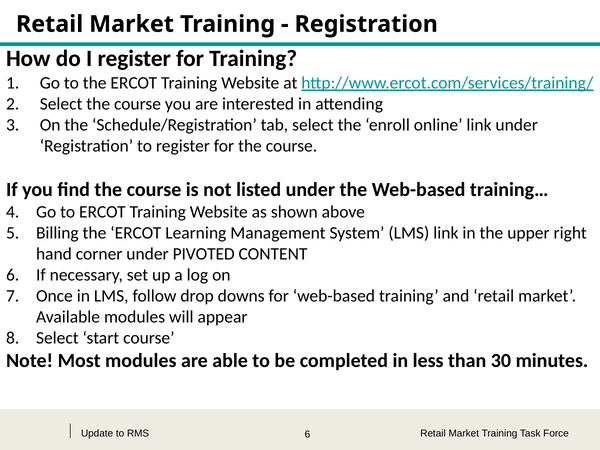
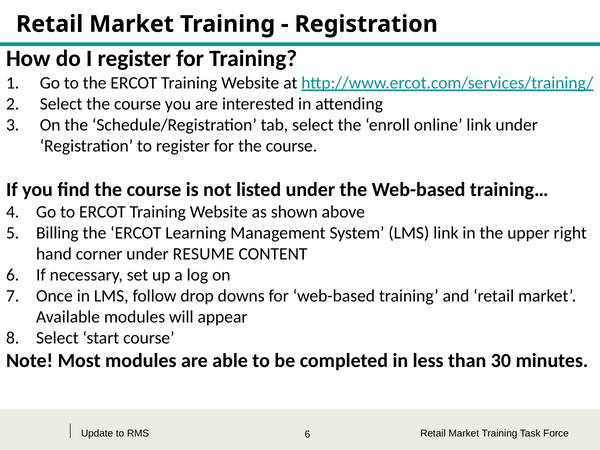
PIVOTED: PIVOTED -> RESUME
